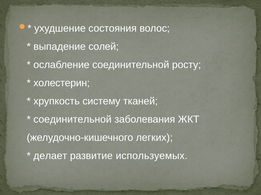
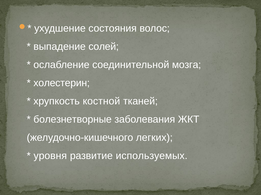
росту: росту -> мозга
систему: систему -> костной
соединительной at (73, 120): соединительной -> болезнетворные
делает: делает -> уровня
